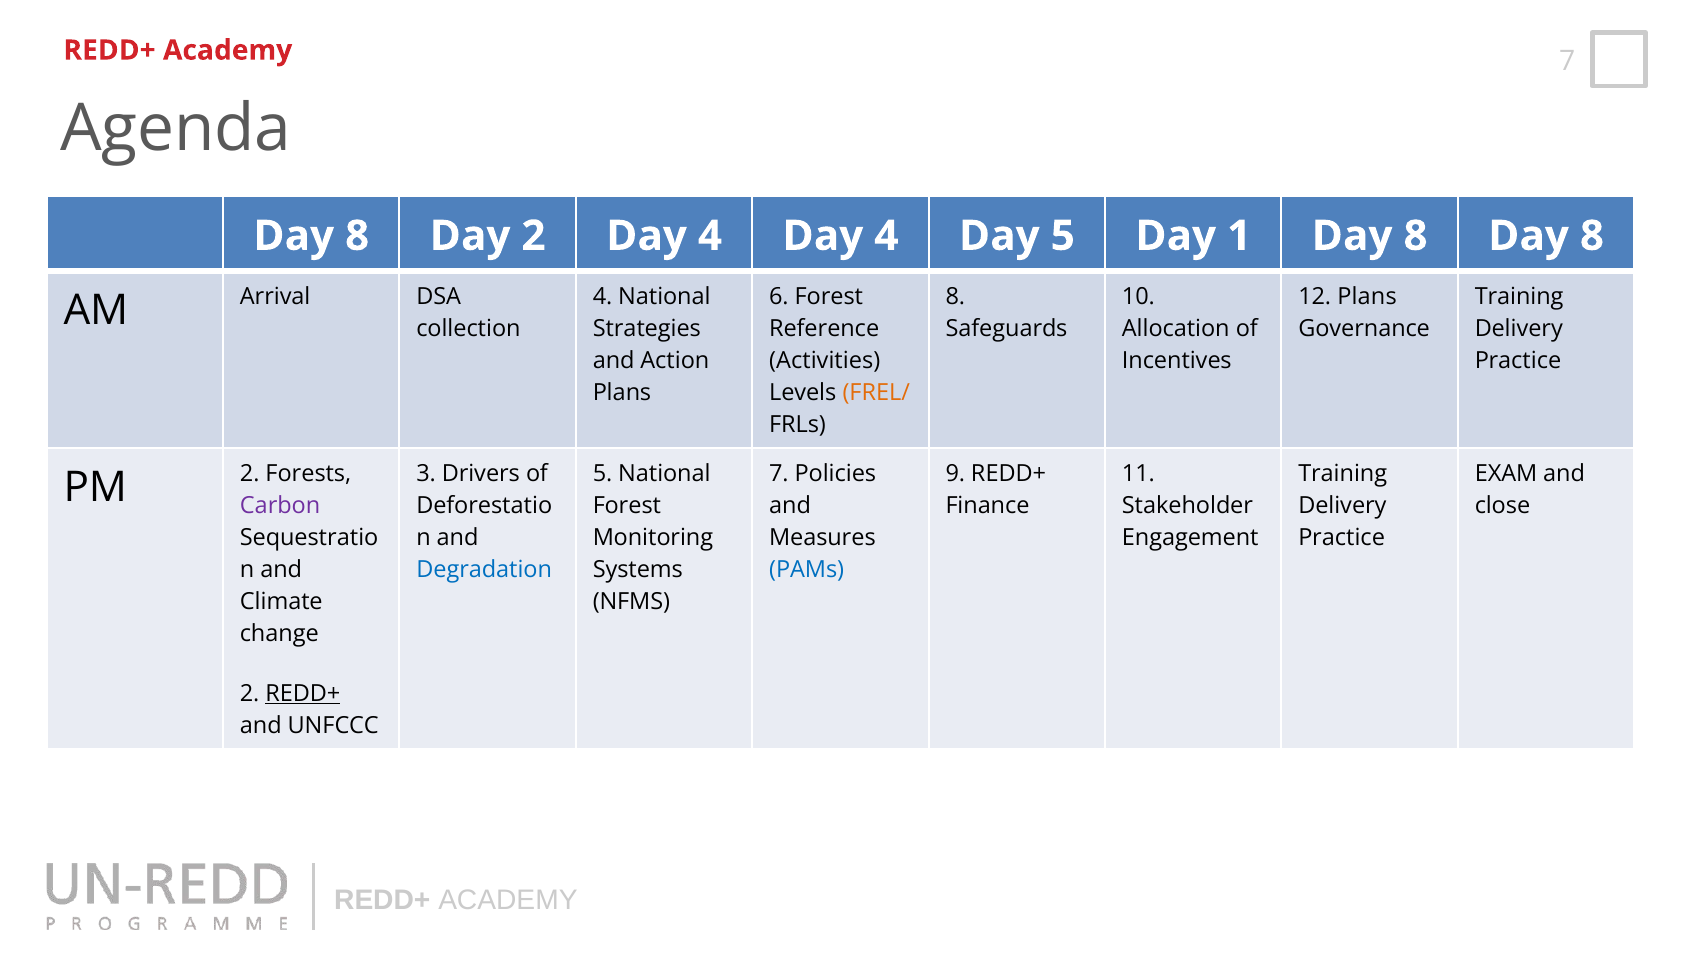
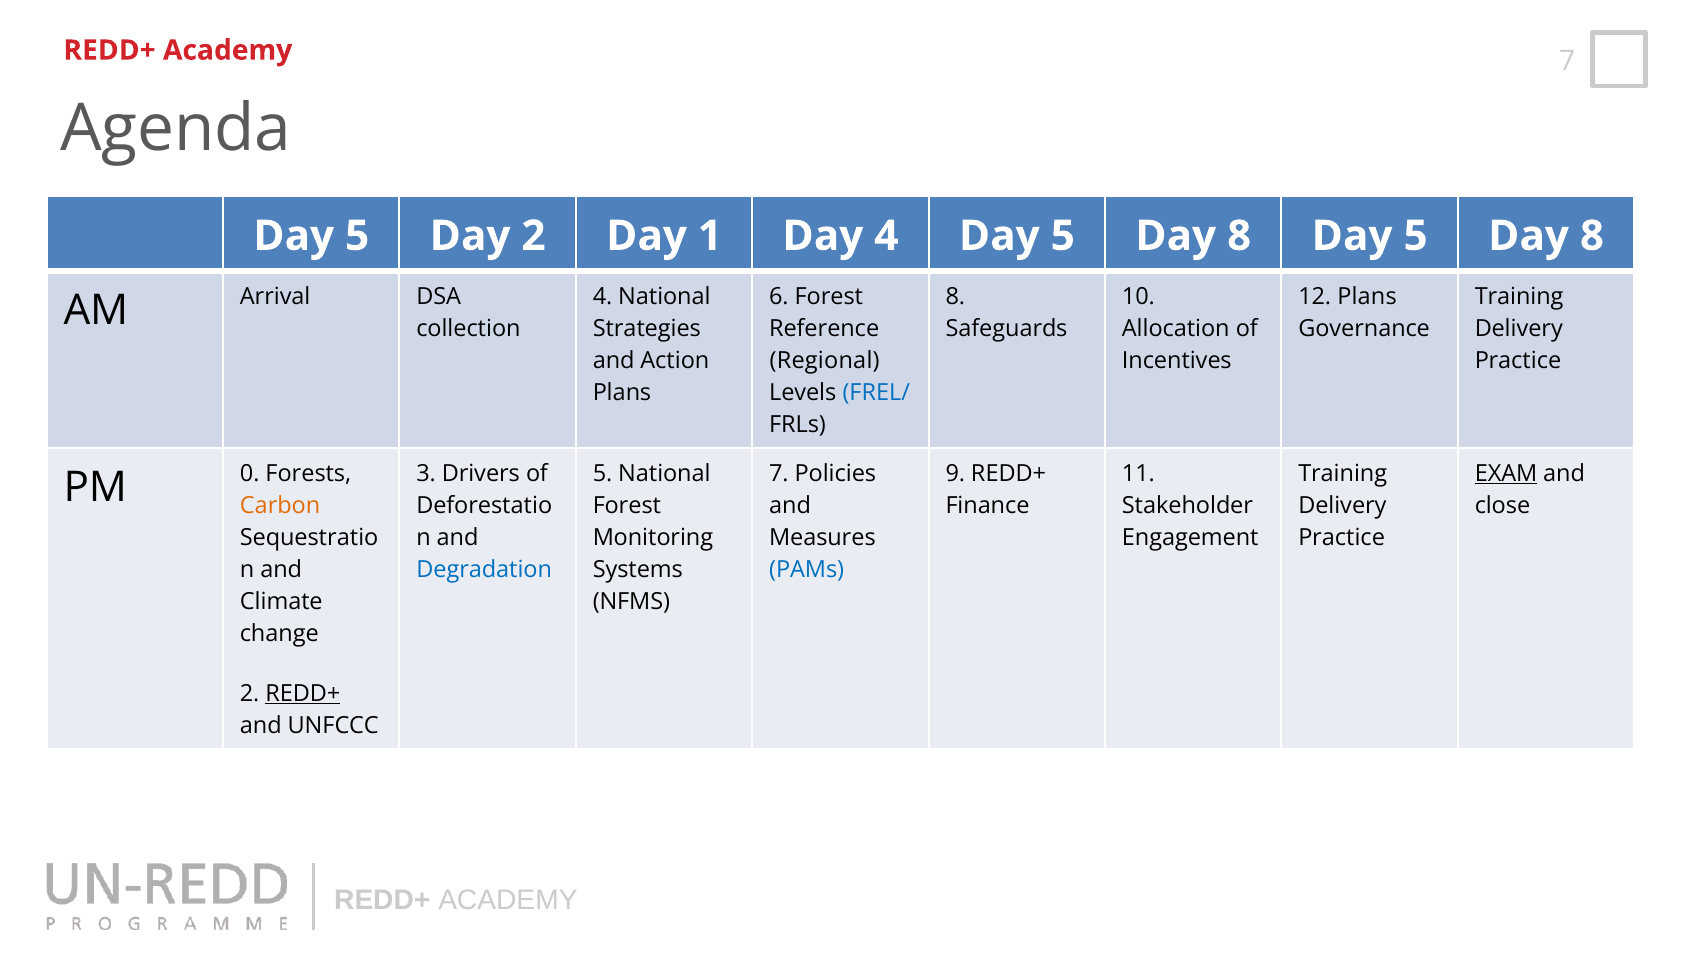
8 at (357, 236): 8 -> 5
2 Day 4: 4 -> 1
1 at (1239, 236): 1 -> 8
8 at (1416, 236): 8 -> 5
Activities: Activities -> Regional
FREL/ colour: orange -> blue
EXAM underline: none -> present
PM 2: 2 -> 0
Carbon colour: purple -> orange
